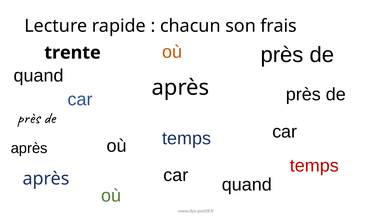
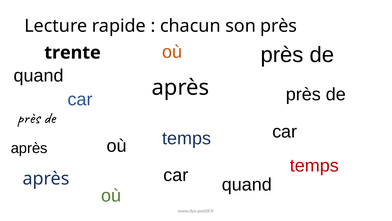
son frais: frais -> près
